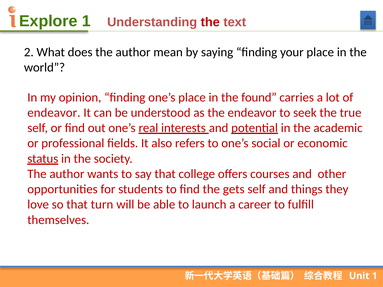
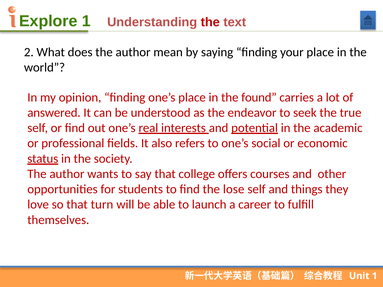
endeavor at (54, 113): endeavor -> answered
gets: gets -> lose
